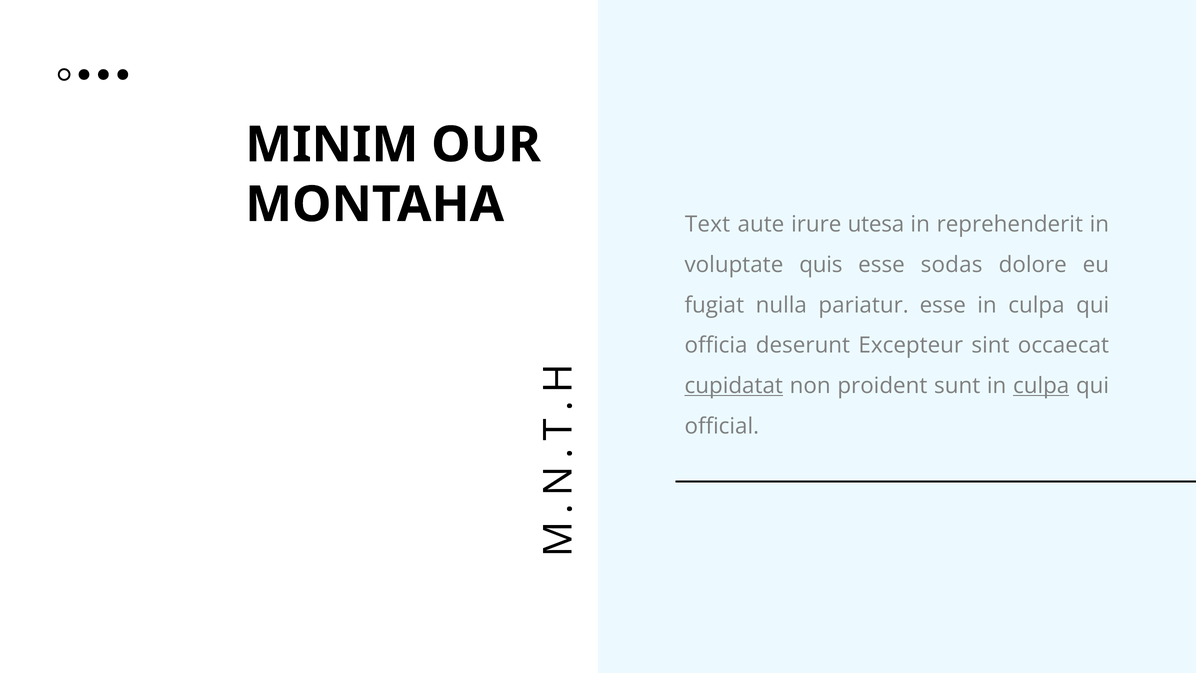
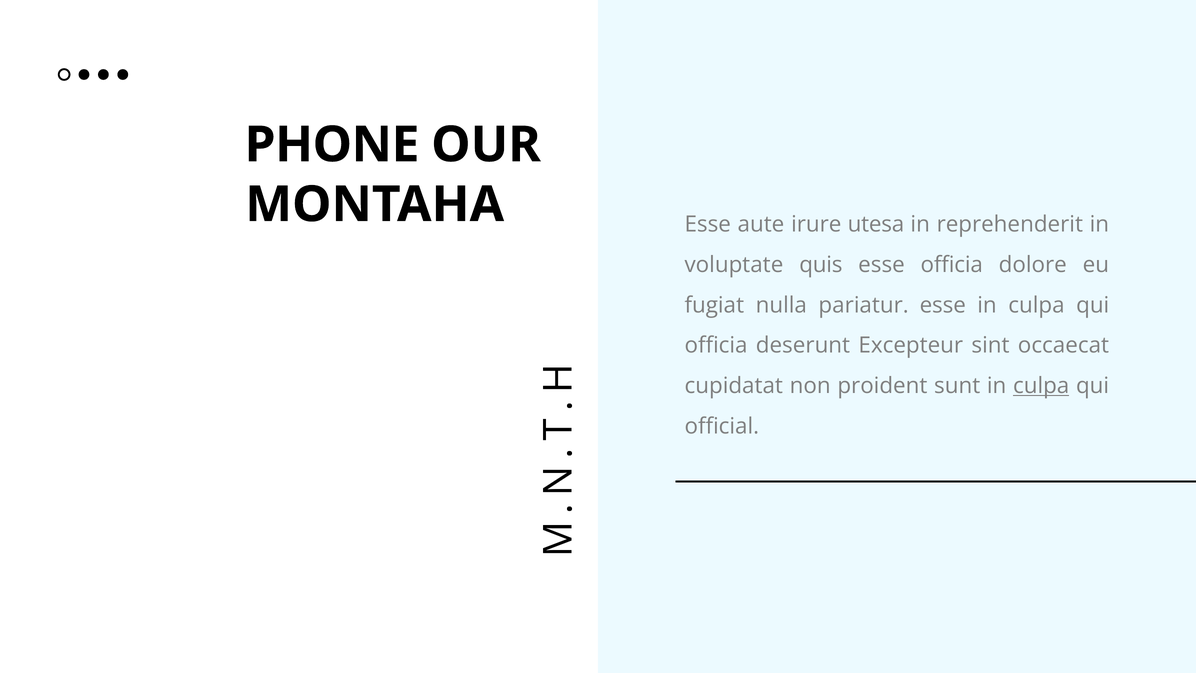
MINIM: MINIM -> PHONE
MONTAHA Text: Text -> Esse
esse sodas: sodas -> officia
cupidatat underline: present -> none
